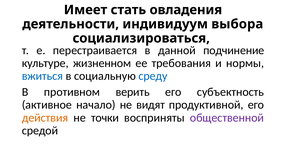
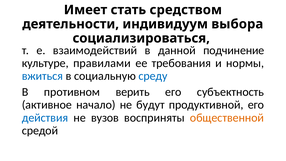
овладения: овладения -> средством
перестраивается: перестраивается -> взаимодействий
жизненном: жизненном -> правилами
видят: видят -> будут
действия colour: orange -> blue
точки: точки -> вузов
общественной colour: purple -> orange
